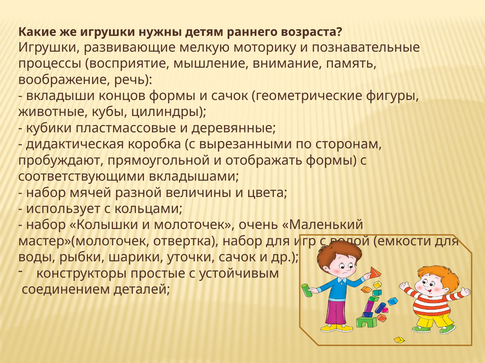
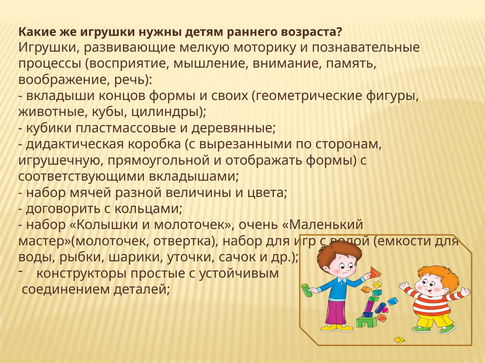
и сачок: сачок -> своих
пробуждают: пробуждают -> игрушечную
использует: использует -> договорить
